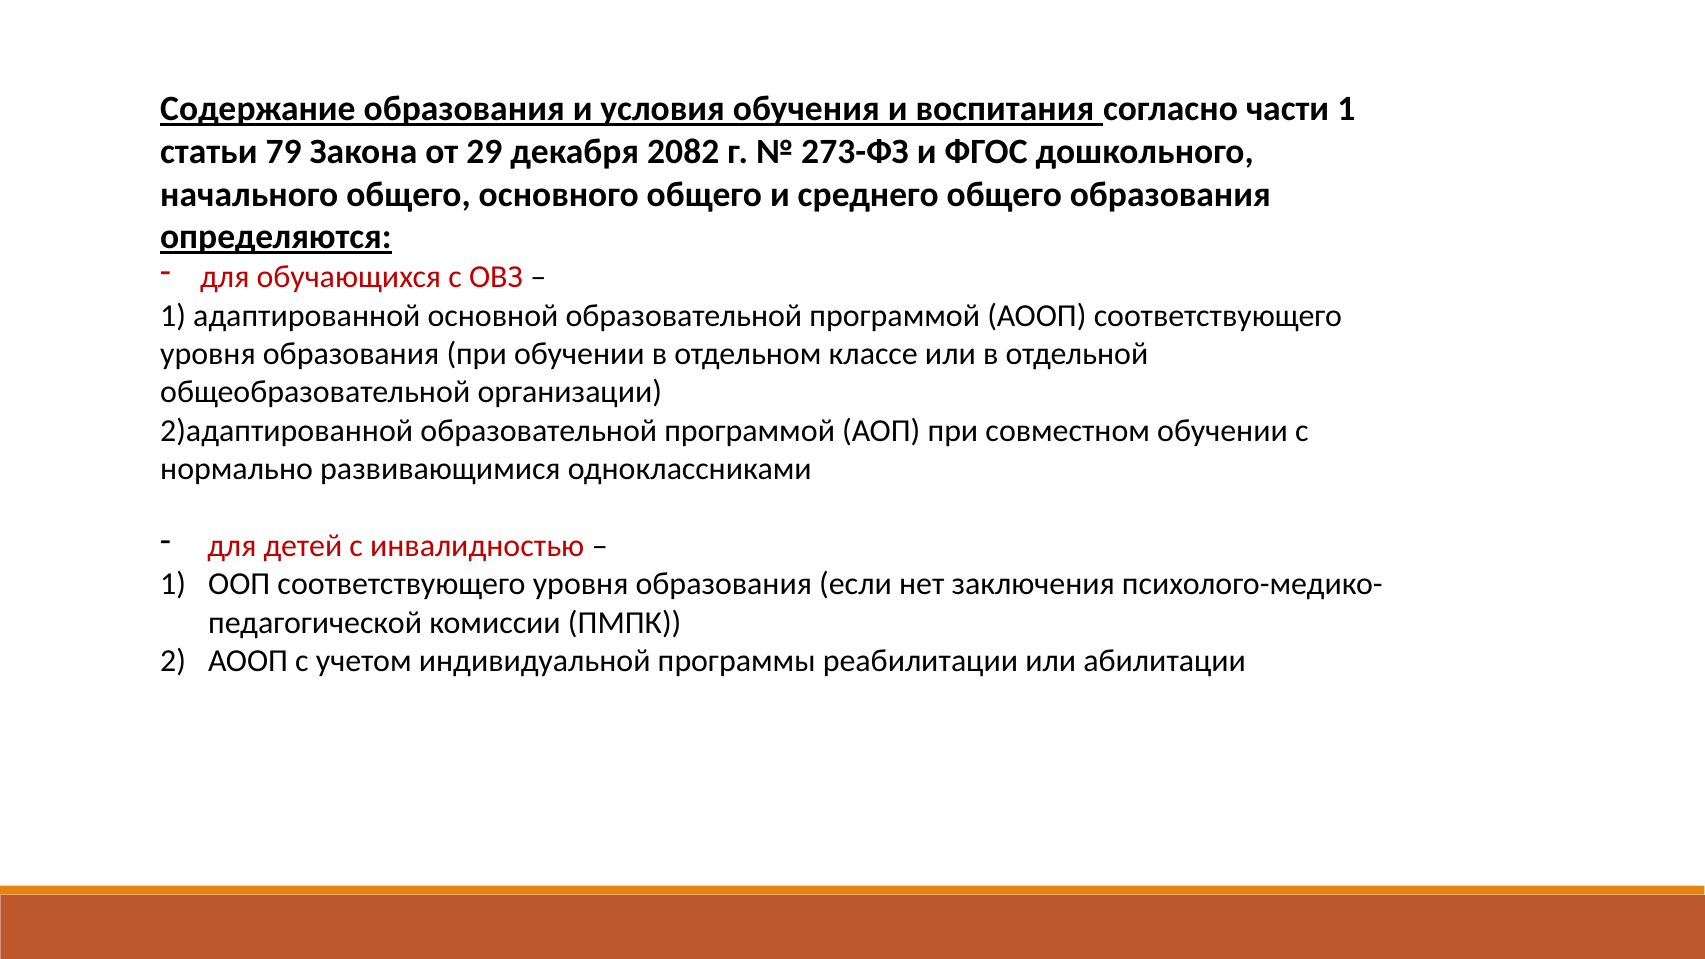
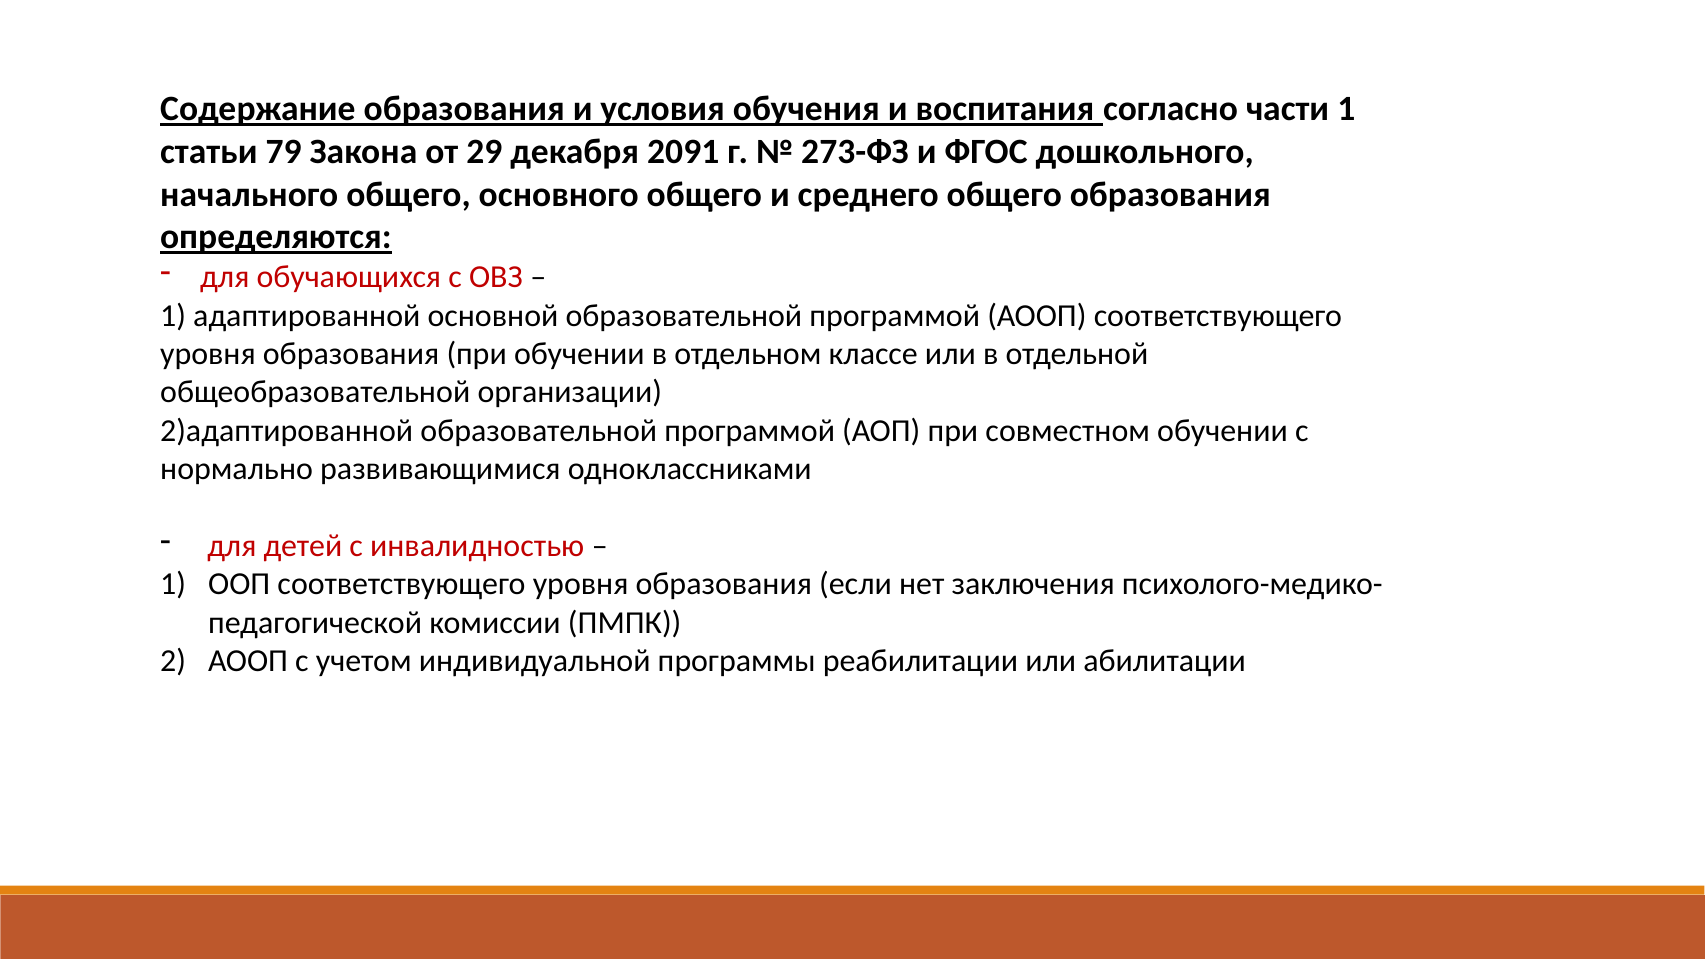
2082: 2082 -> 2091
